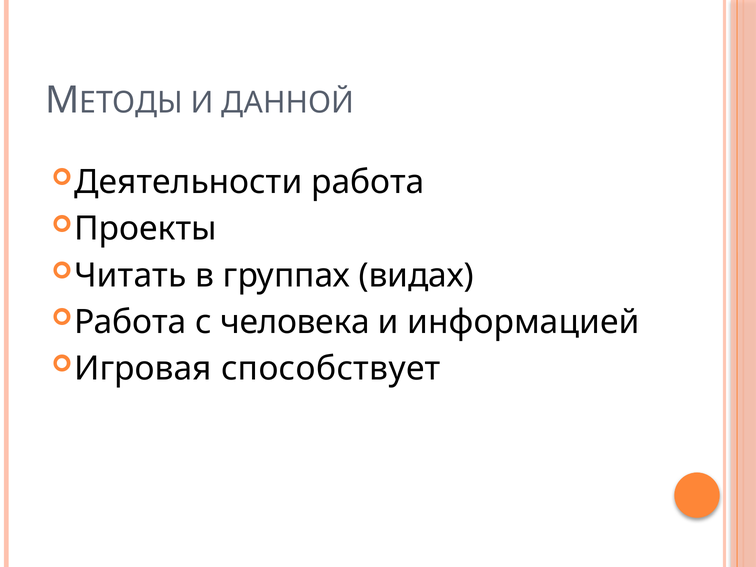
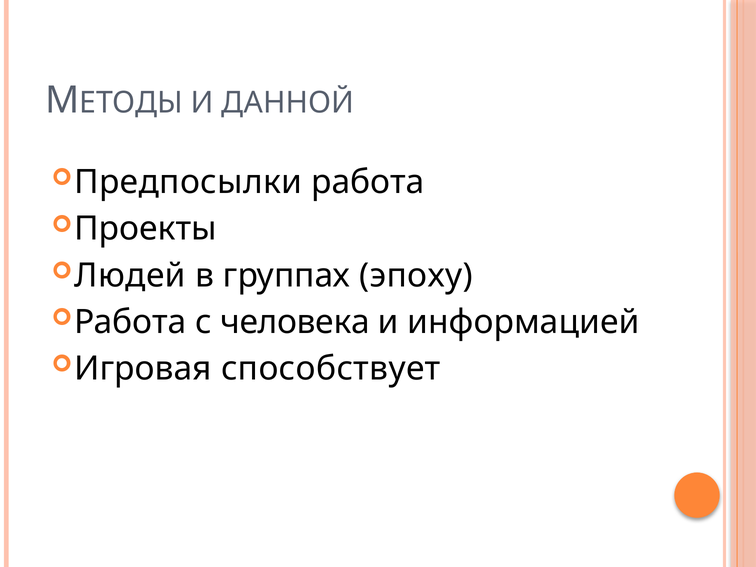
Деятельности: Деятельности -> Предпосылки
Читать: Читать -> Людей
видах: видах -> эпоху
